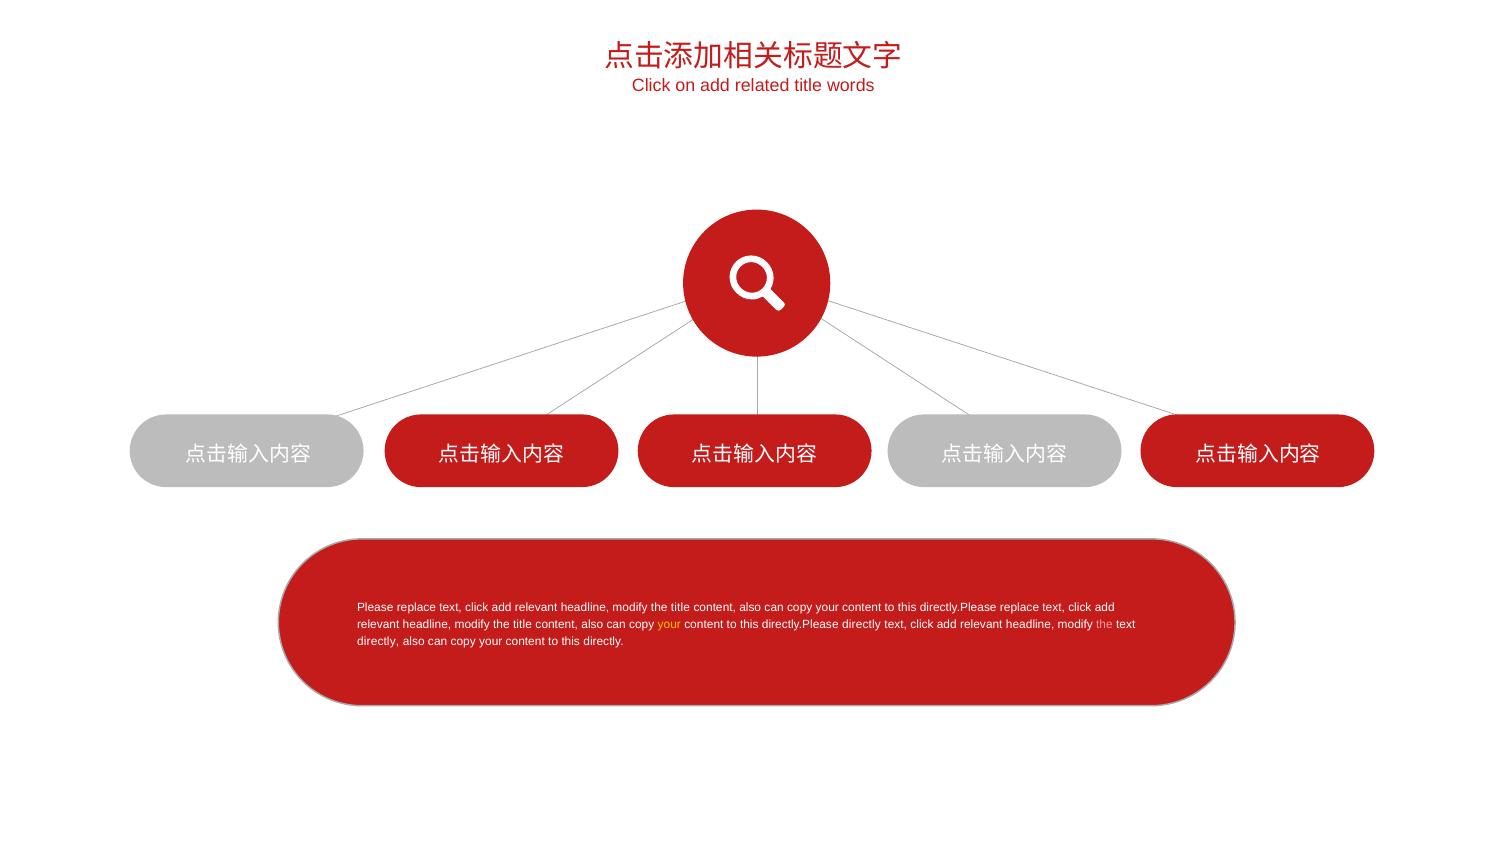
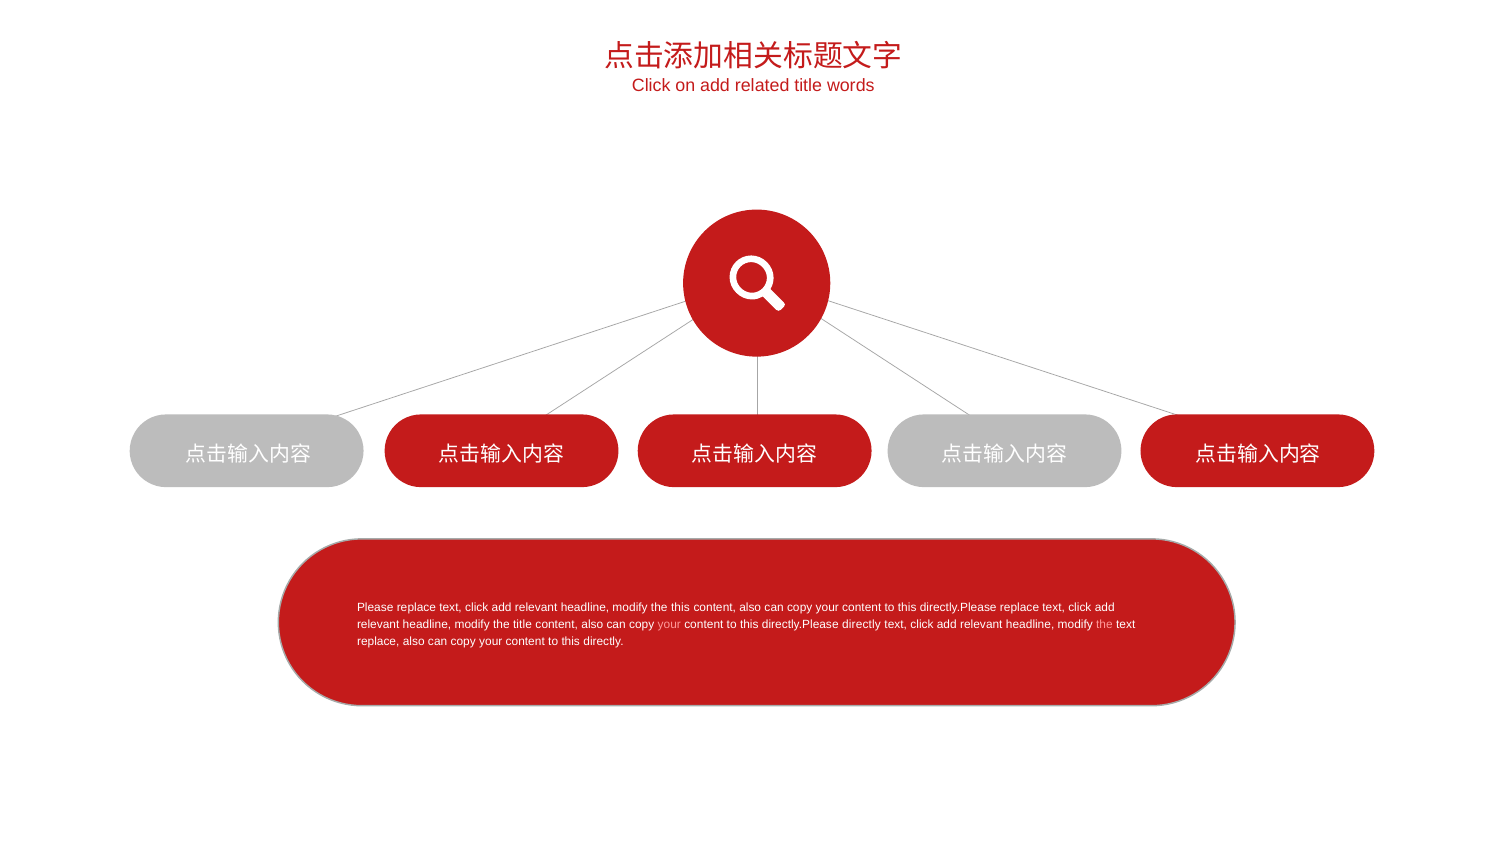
title at (680, 608): title -> this
your at (669, 625) colour: yellow -> pink
directly at (378, 642): directly -> replace
